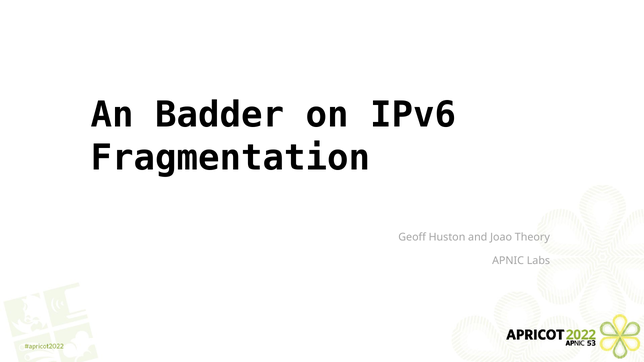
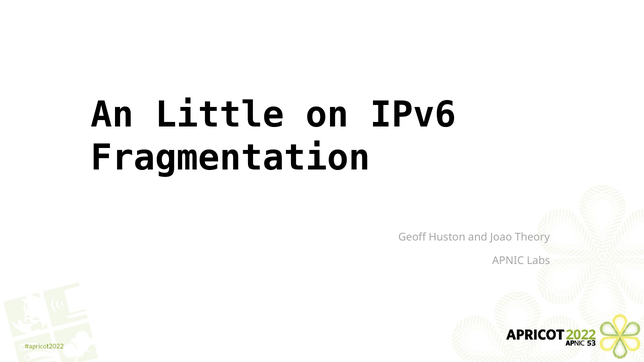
Badder: Badder -> Little
